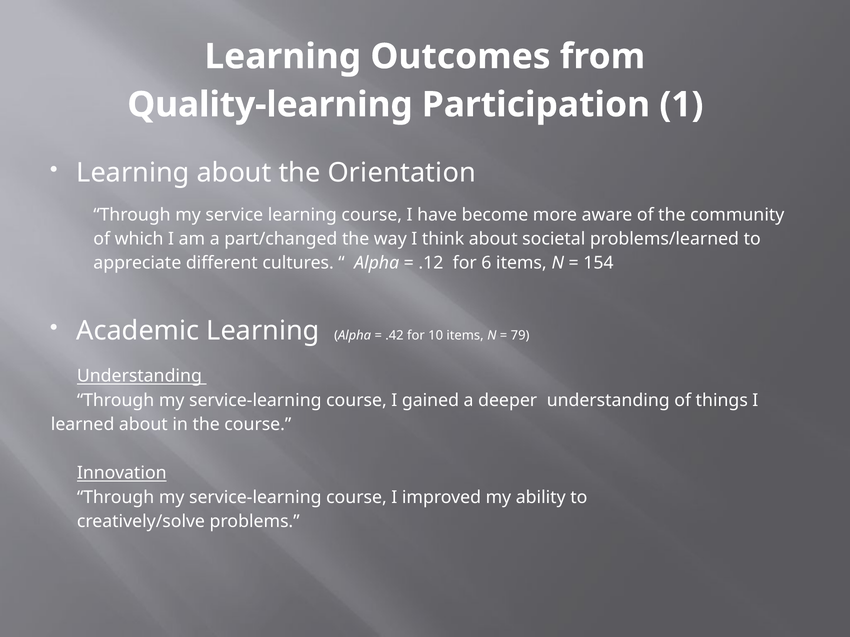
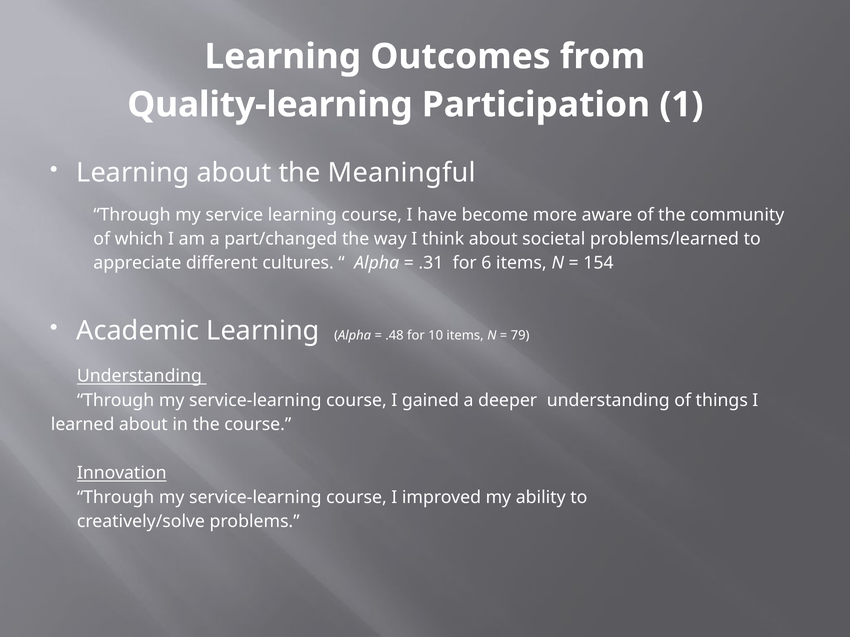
Orientation: Orientation -> Meaningful
.12: .12 -> .31
.42: .42 -> .48
